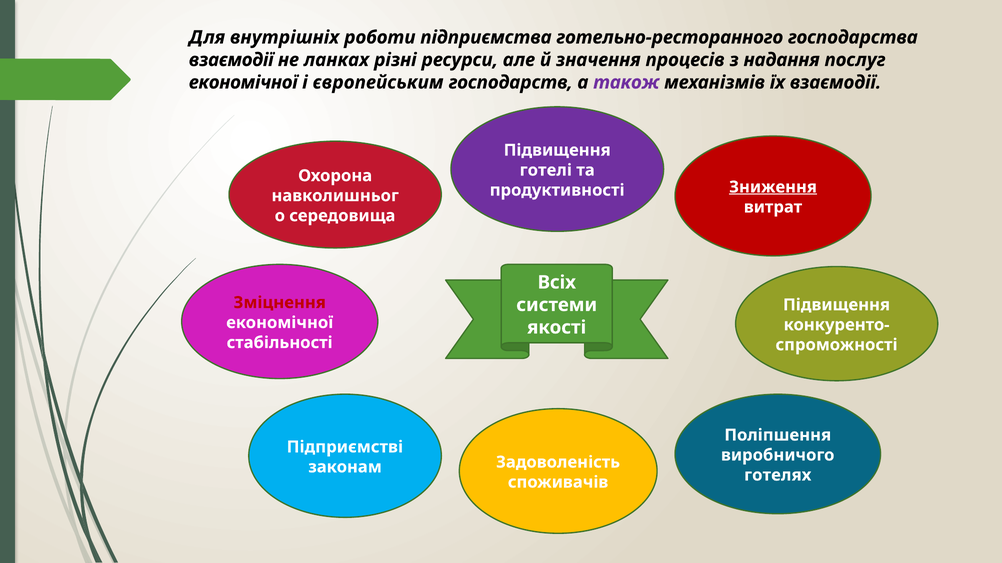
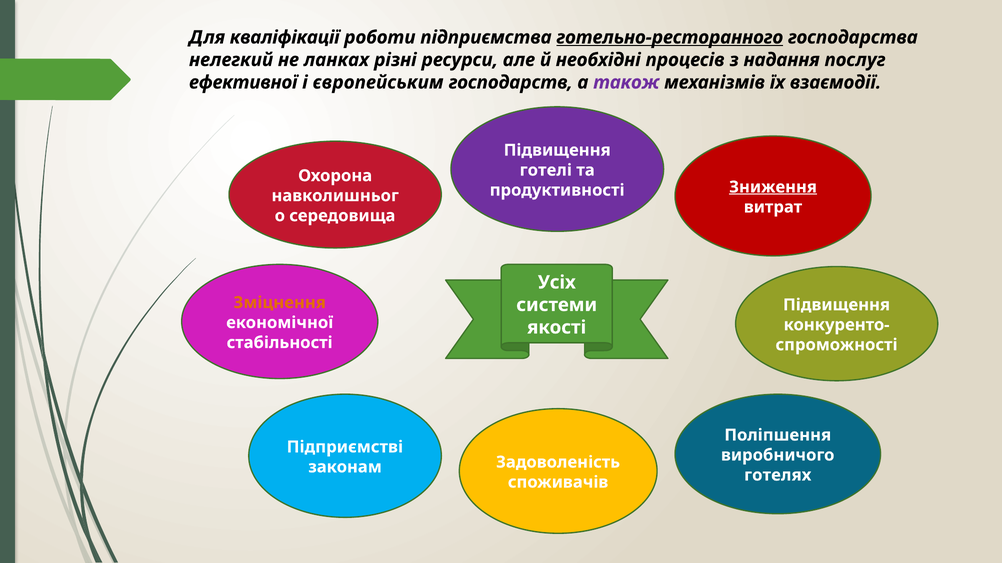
внутрішніх: внутрішніх -> кваліфікації
готельно-ресторанного underline: none -> present
взаємодії at (231, 60): взаємодії -> нелегкий
значення: значення -> необхідні
економічної at (243, 83): економічної -> ефективної
Всіх: Всіх -> Усіх
Зміцнення colour: red -> orange
